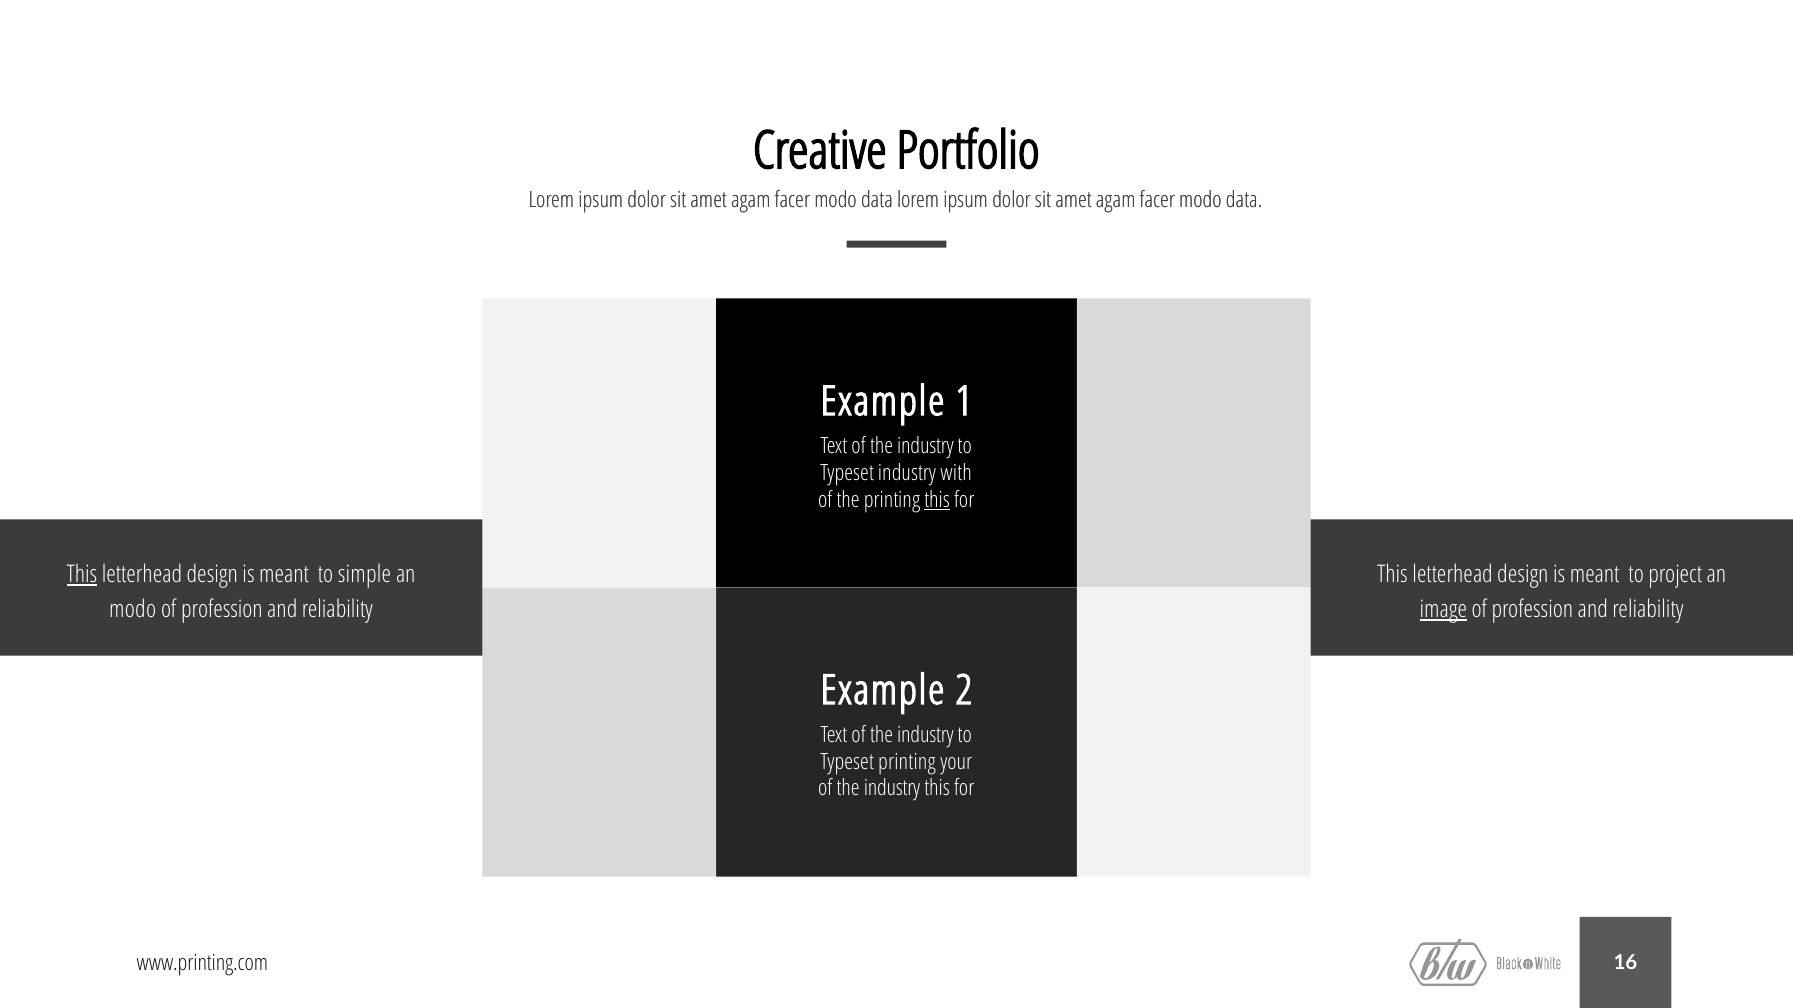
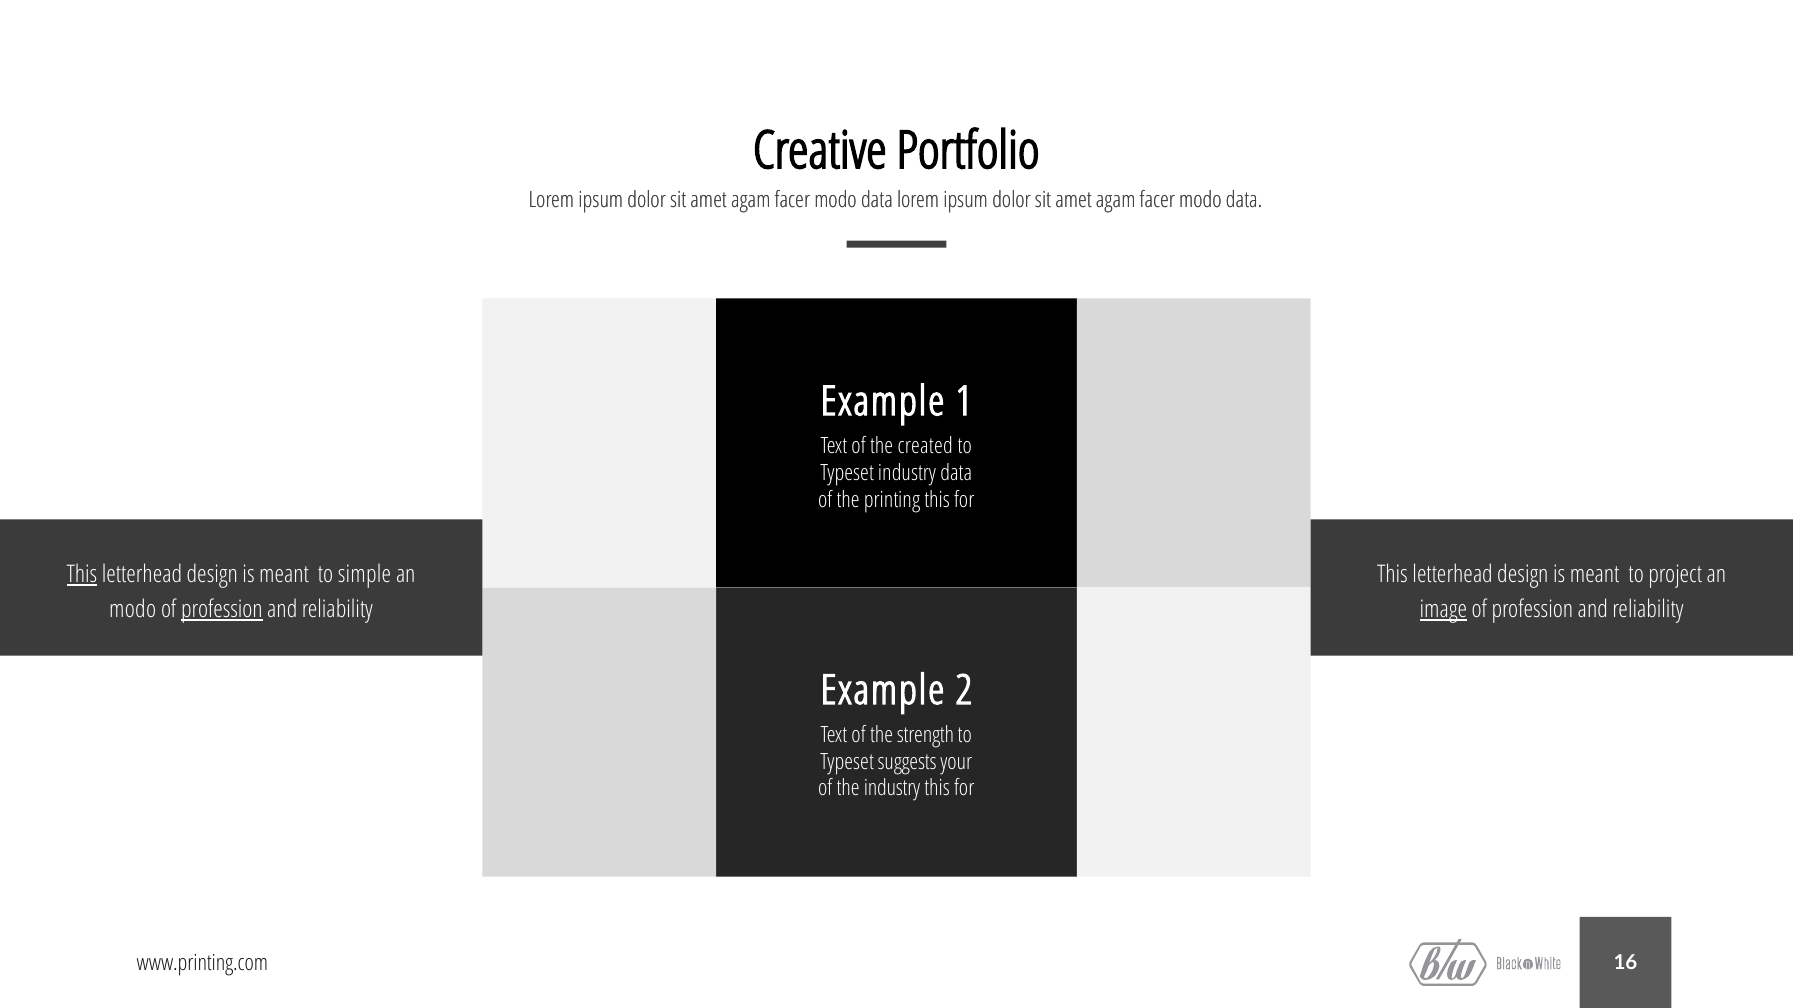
industry at (925, 446): industry -> created
industry with: with -> data
this at (937, 500) underline: present -> none
profession at (222, 610) underline: none -> present
industry at (925, 735): industry -> strength
Typeset printing: printing -> suggests
